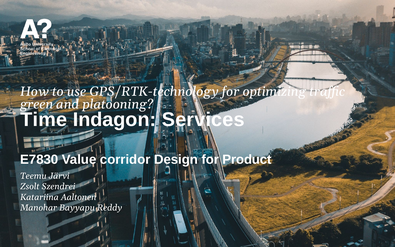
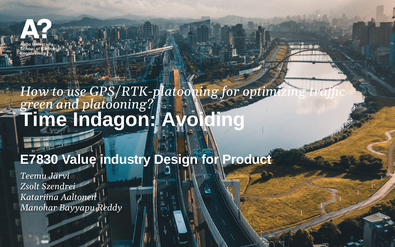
GPS/RTK-technology: GPS/RTK-technology -> GPS/RTK-platooning
Services: Services -> Avoiding
corridor: corridor -> industry
